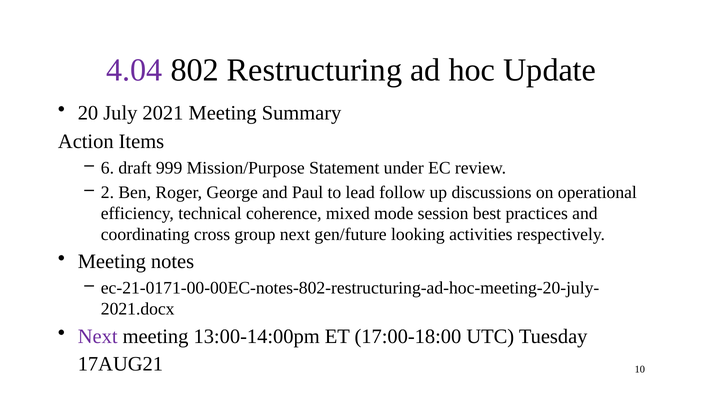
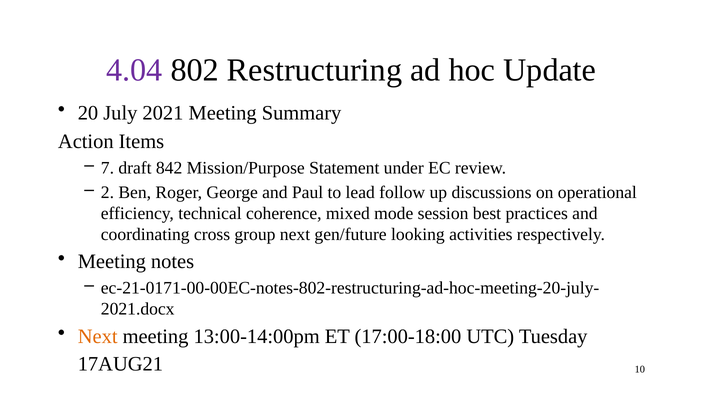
6: 6 -> 7
999: 999 -> 842
Next at (98, 337) colour: purple -> orange
